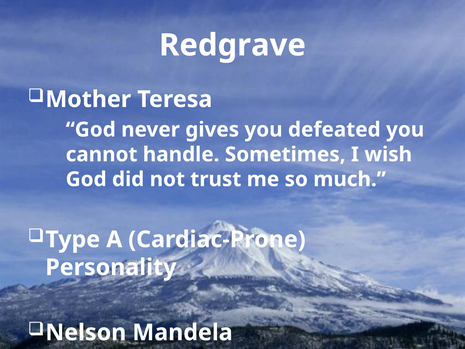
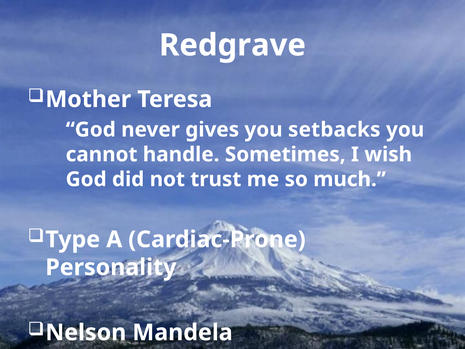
defeated: defeated -> setbacks
